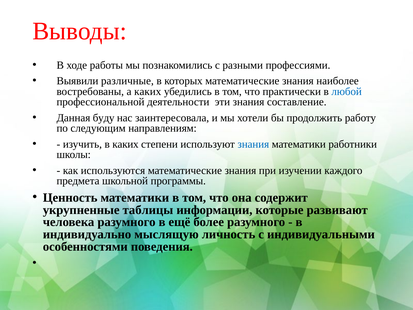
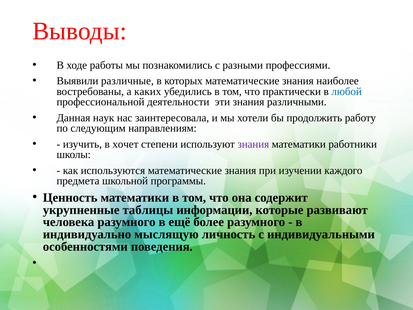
составление: составление -> различными
буду: буду -> наук
в каких: каких -> хочет
знания at (253, 144) colour: blue -> purple
